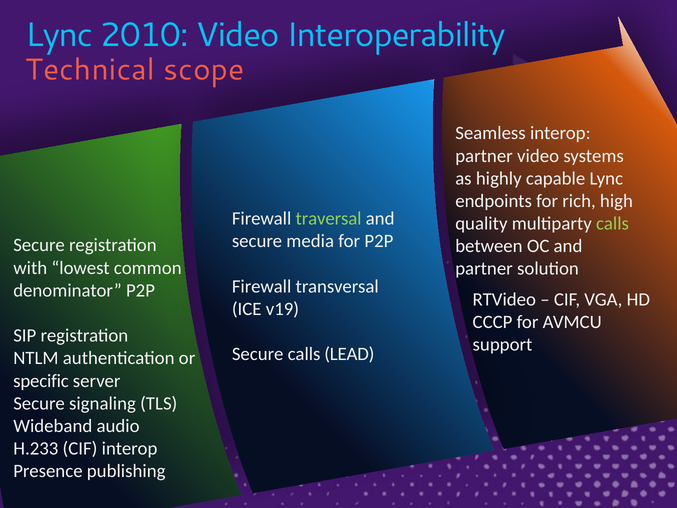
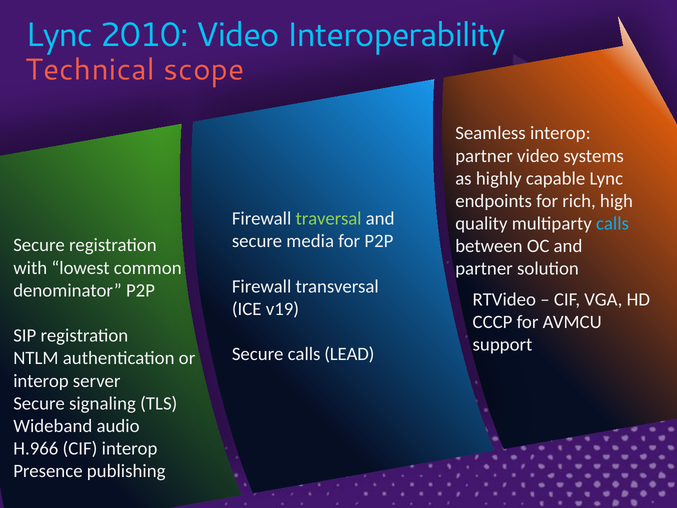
calls at (613, 223) colour: light green -> light blue
specific at (41, 381): specific -> interop
H.233: H.233 -> H.966
